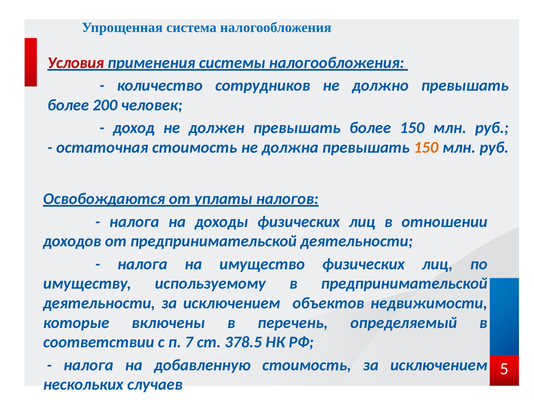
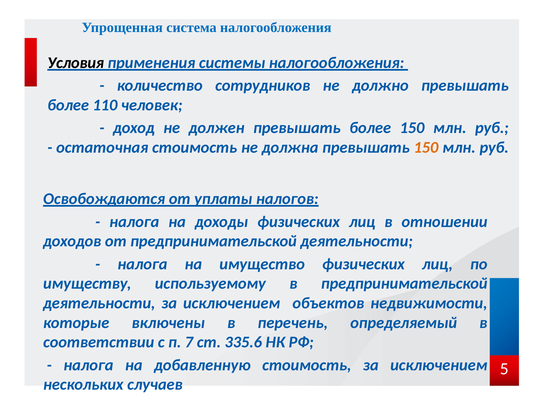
Условия colour: red -> black
200: 200 -> 110
378.5: 378.5 -> 335.6
